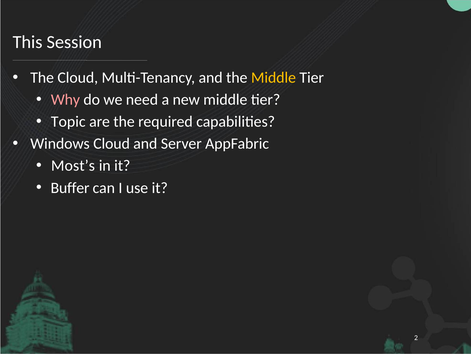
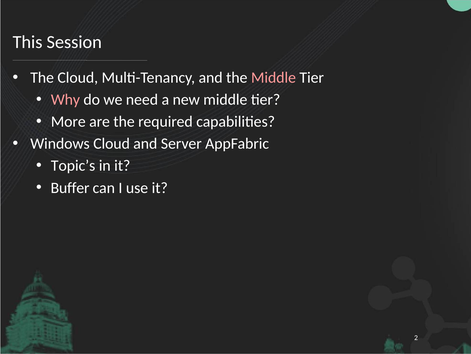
Middle at (273, 78) colour: yellow -> pink
Topic: Topic -> More
Most’s: Most’s -> Topic’s
